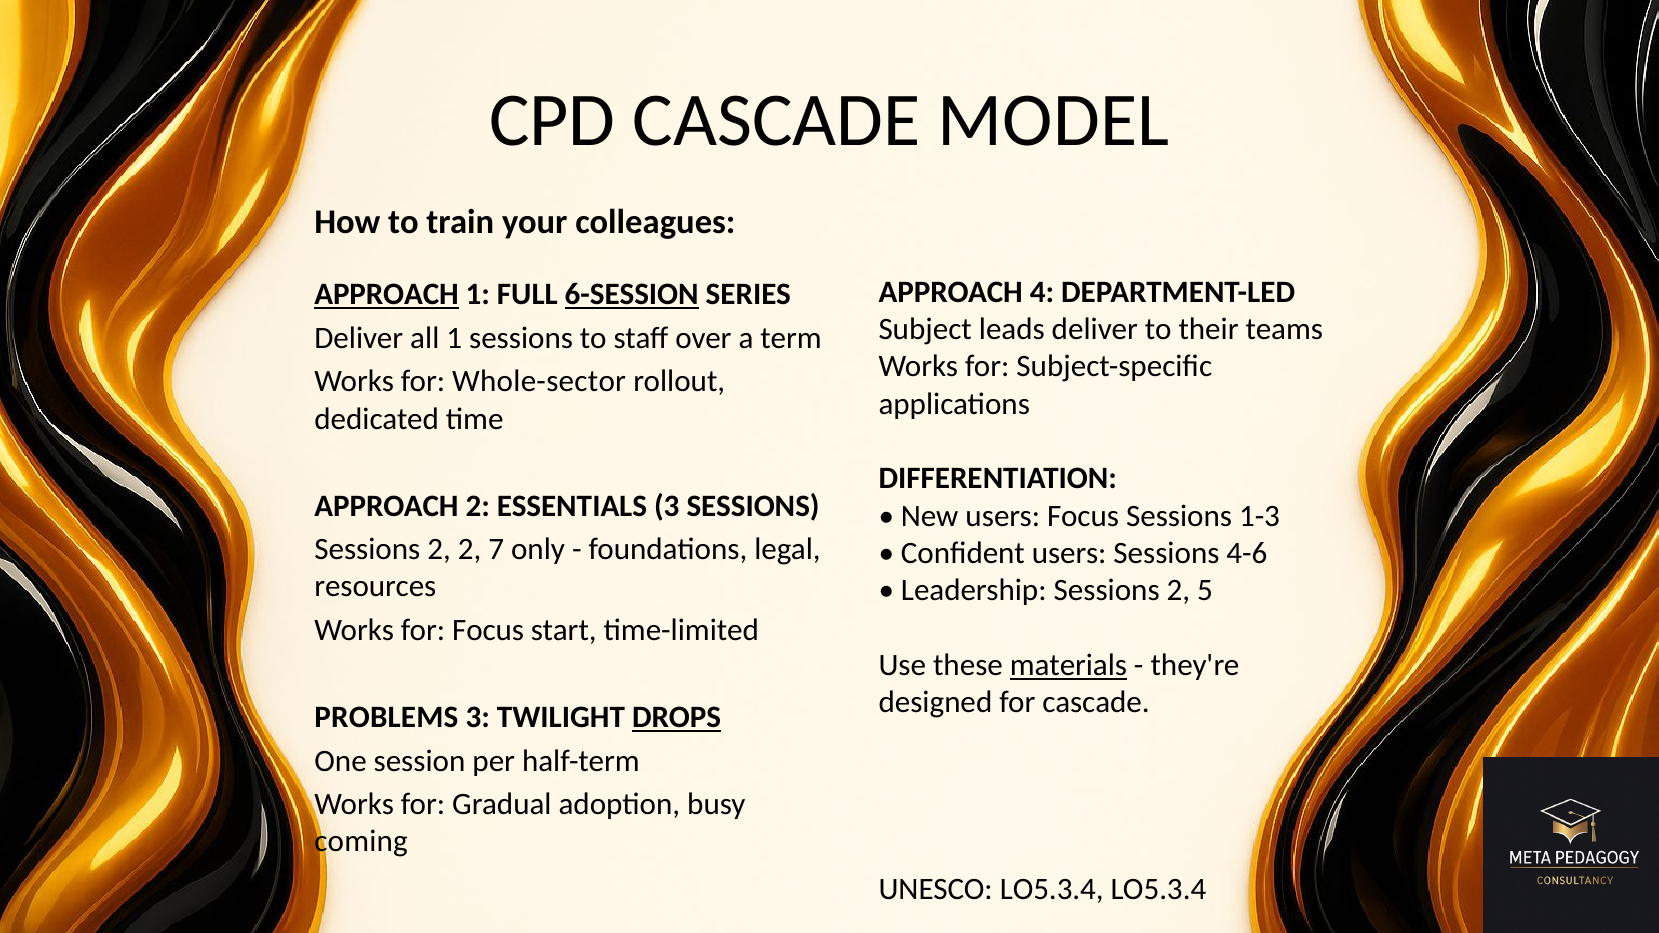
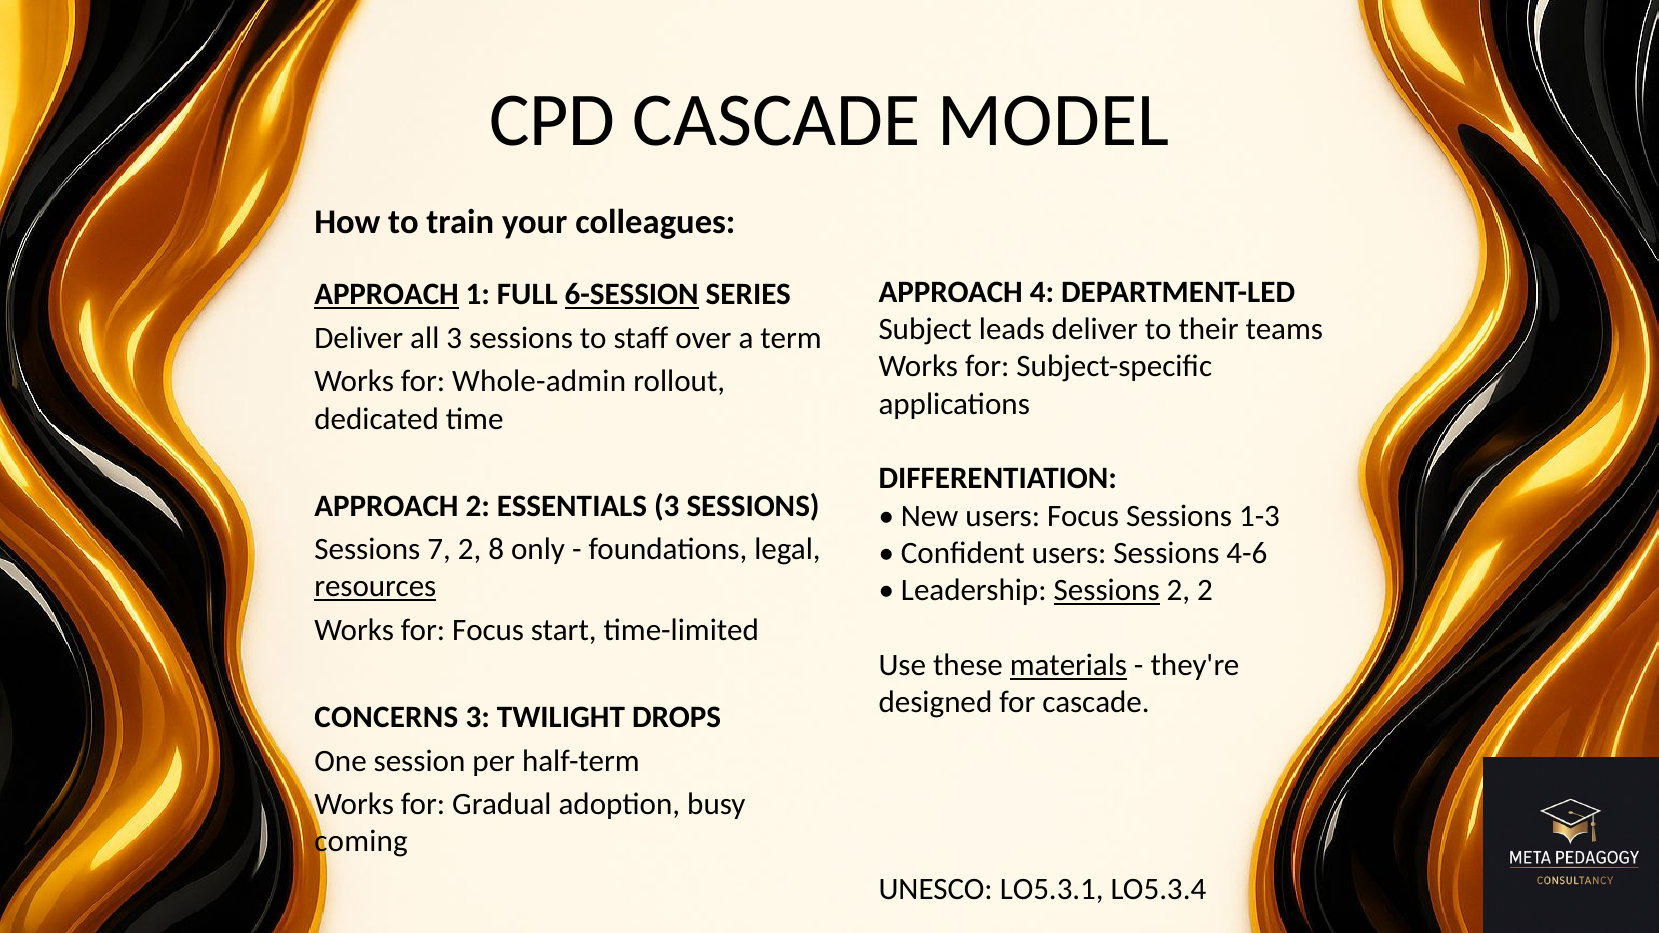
all 1: 1 -> 3
Whole-sector: Whole-sector -> Whole-admin
2 at (439, 549): 2 -> 7
7: 7 -> 8
resources underline: none -> present
Sessions at (1107, 591) underline: none -> present
2 5: 5 -> 2
PROBLEMS: PROBLEMS -> CONCERNS
DROPS underline: present -> none
UNESCO LO5.3.4: LO5.3.4 -> LO5.3.1
